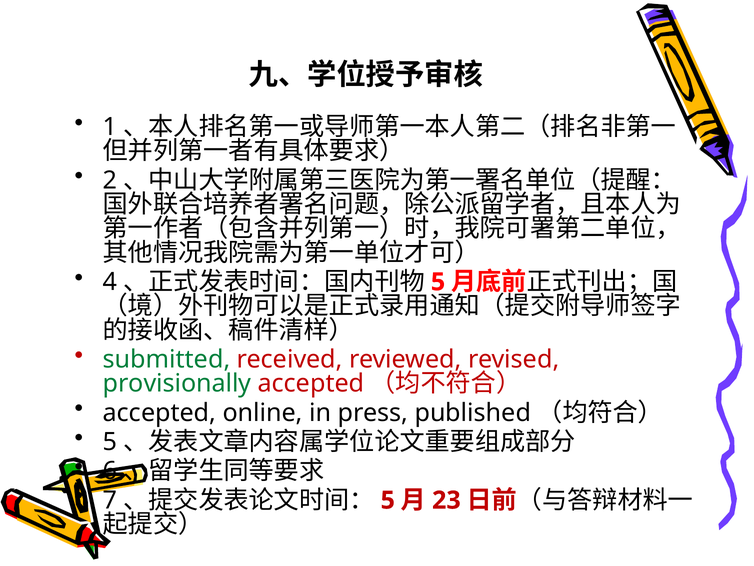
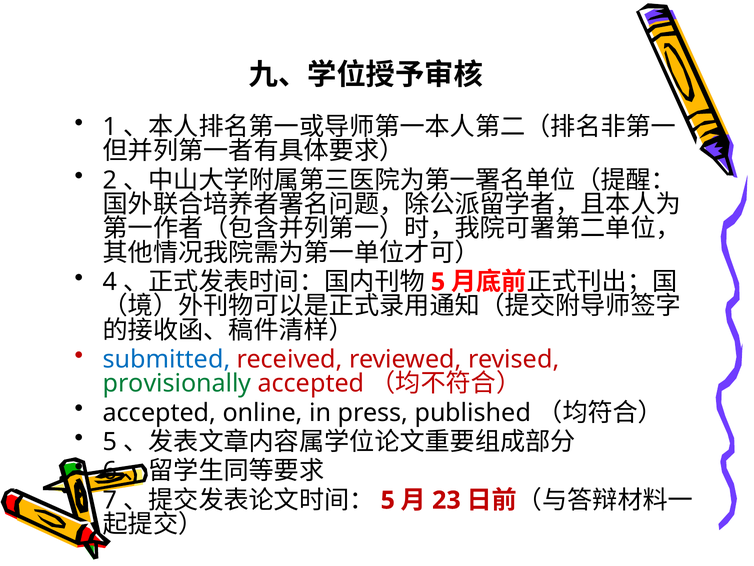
submitted colour: green -> blue
